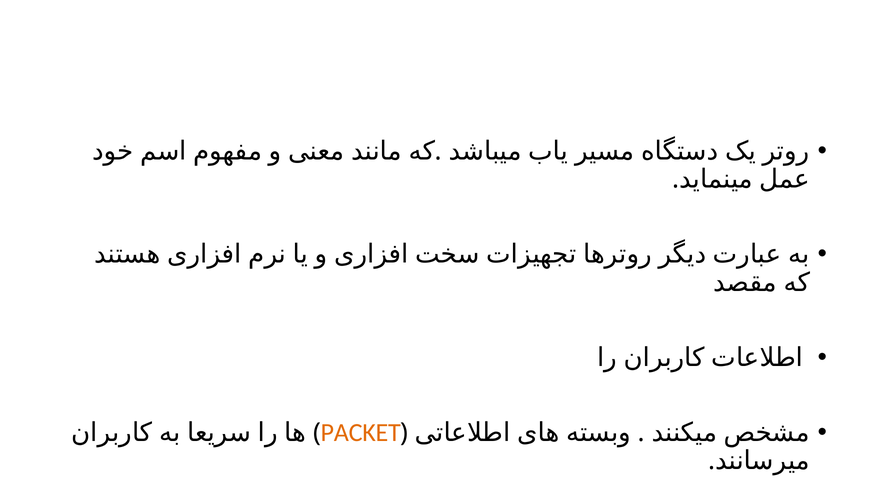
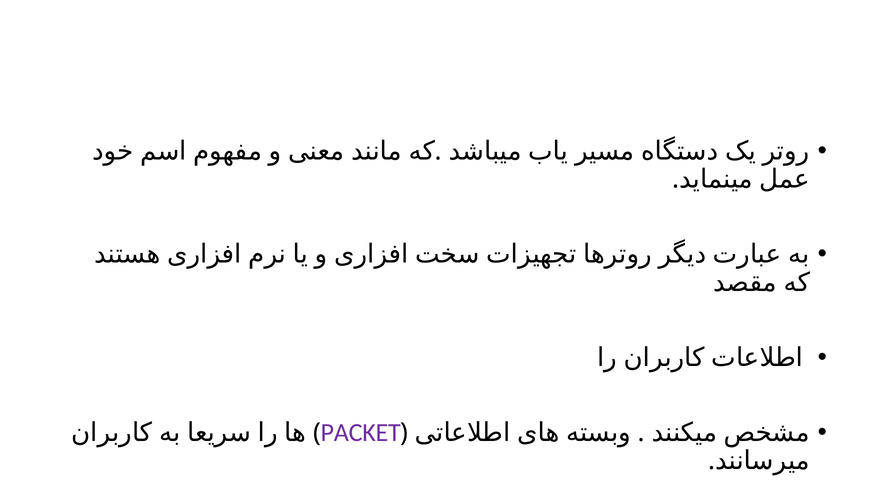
PACKET colour: orange -> purple
